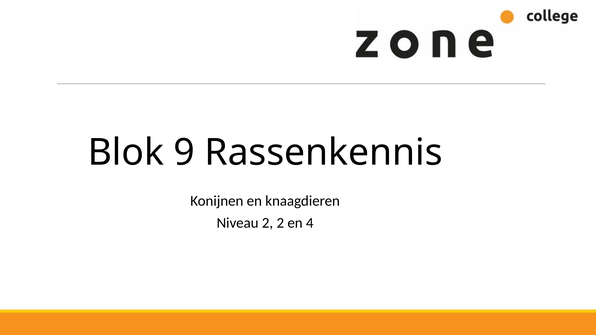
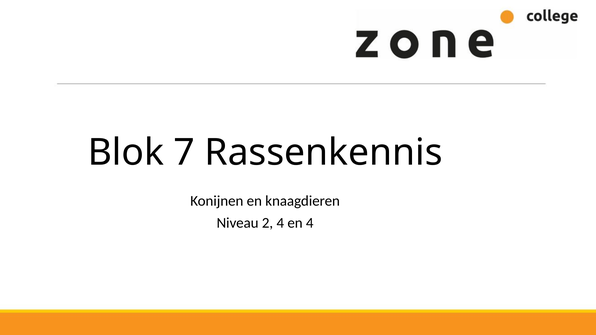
9: 9 -> 7
2 2: 2 -> 4
